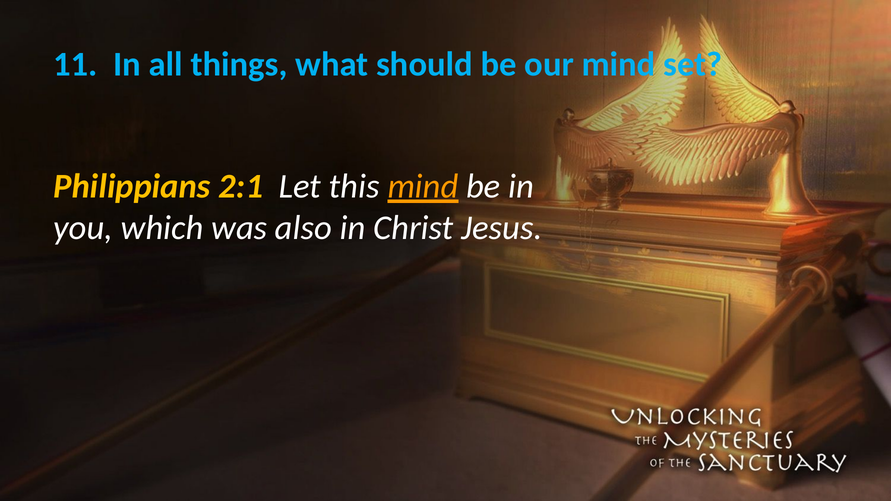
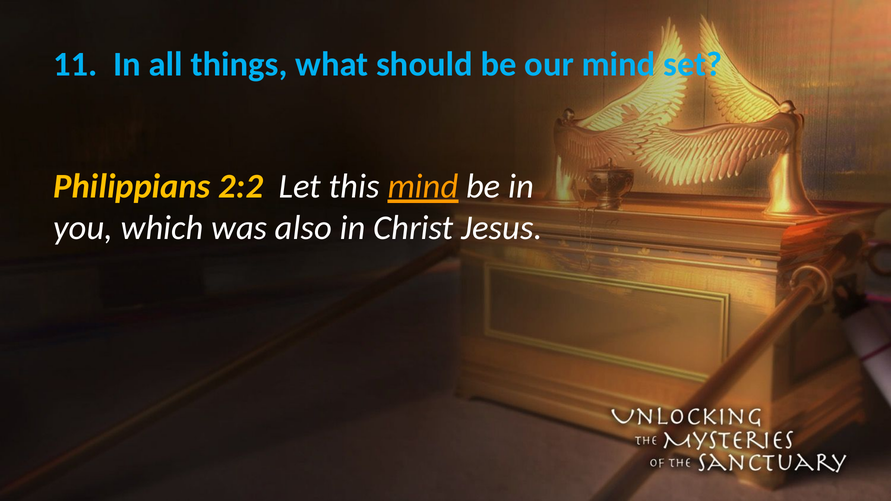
2:1: 2:1 -> 2:2
